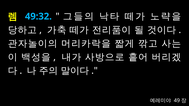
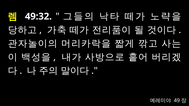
49:32 colour: light blue -> white
